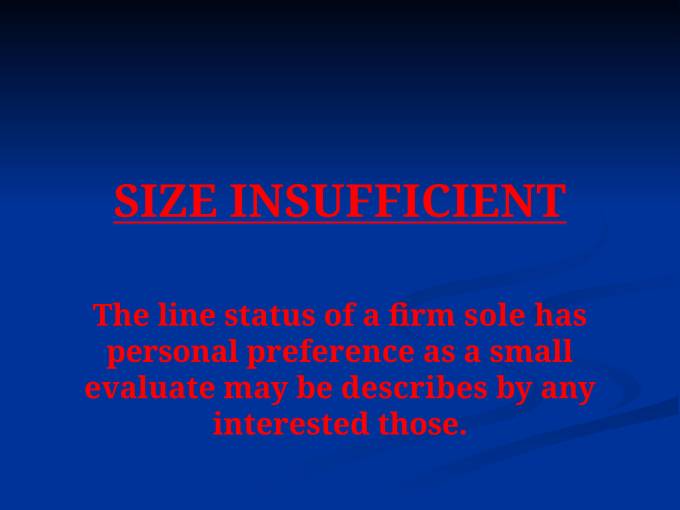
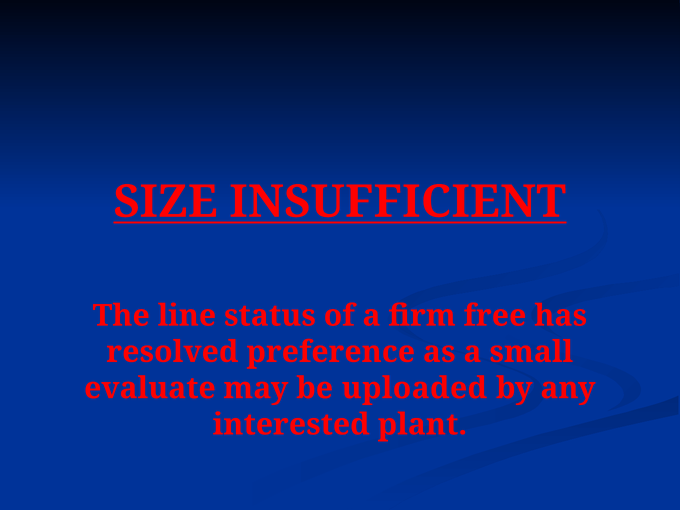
sole: sole -> free
personal: personal -> resolved
describes: describes -> uploaded
those: those -> plant
